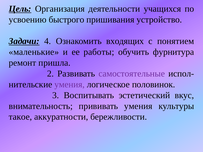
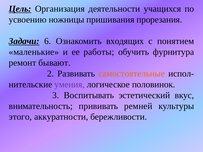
быстрого: быстрого -> ножницы
устройство: устройство -> прорезания
4: 4 -> 6
пришла: пришла -> бывают
самостоятельные colour: purple -> orange
прививать умения: умения -> ремней
такое: такое -> этого
